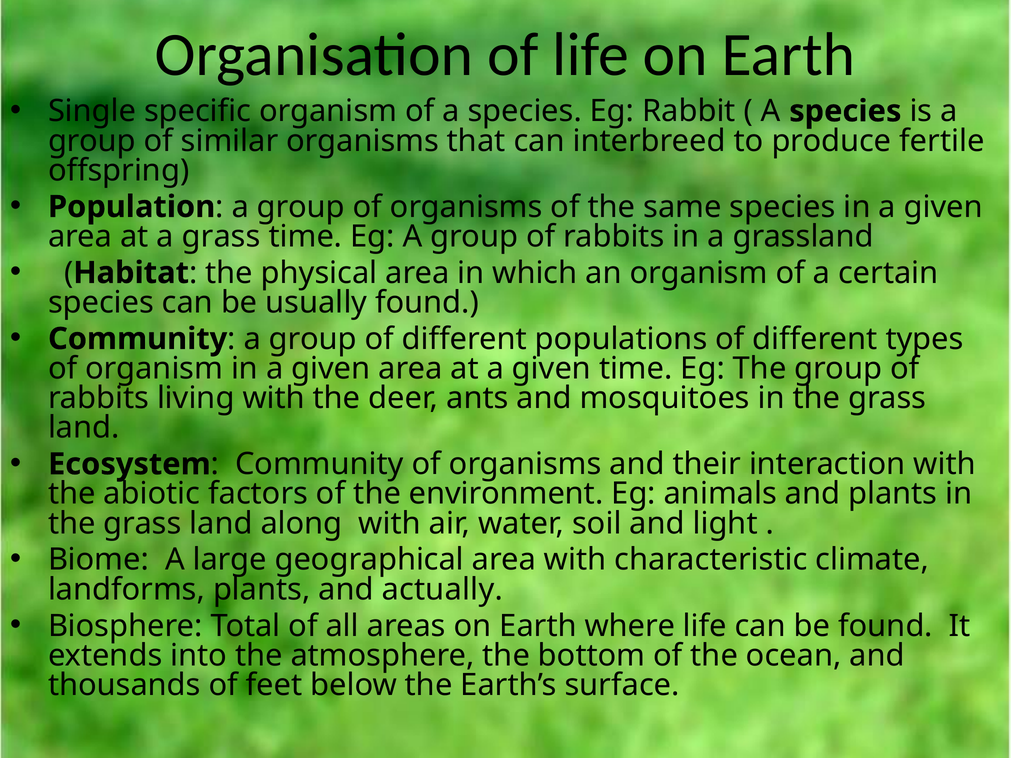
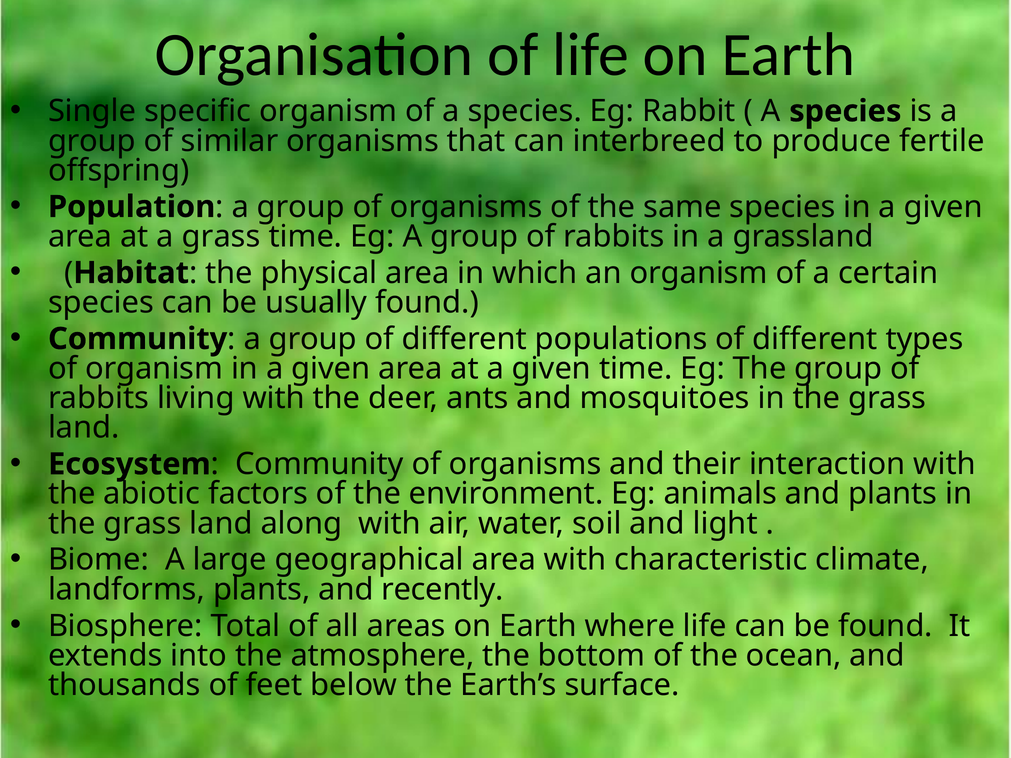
actually: actually -> recently
